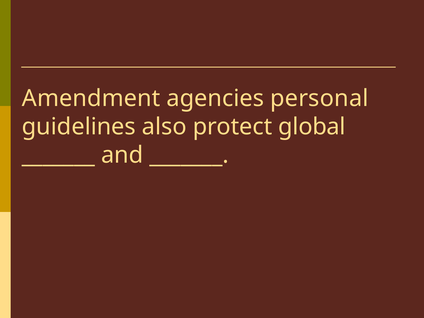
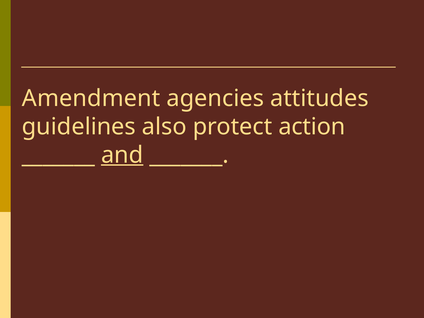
personal: personal -> attitudes
global: global -> action
and underline: none -> present
